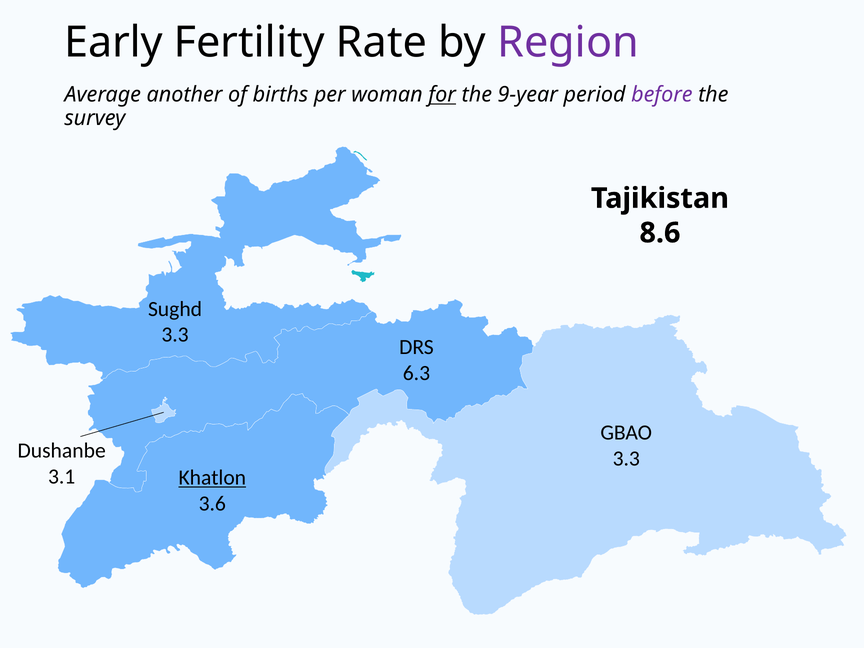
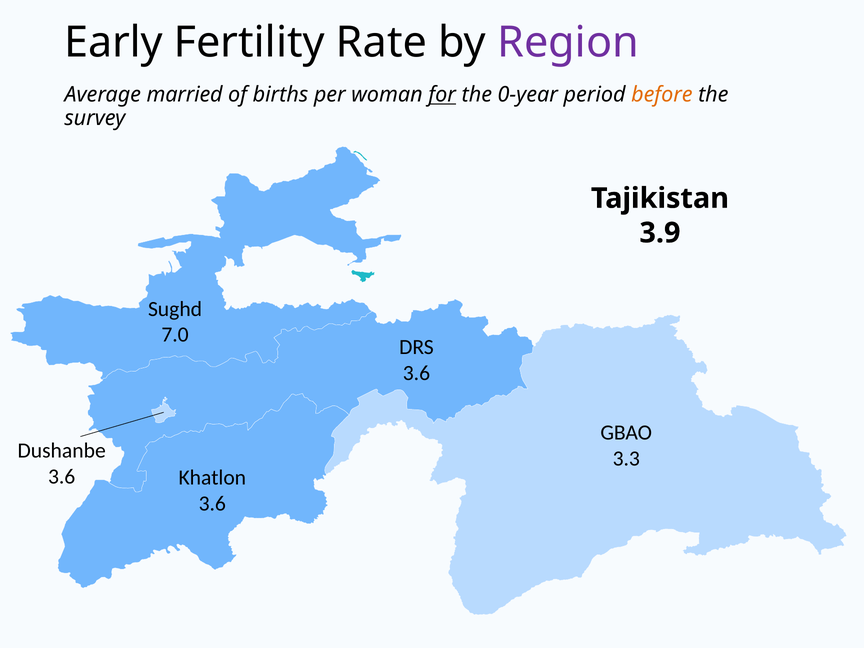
another: another -> married
9-year: 9-year -> 0-year
before colour: purple -> orange
8.6: 8.6 -> 3.9
3.3 at (175, 335): 3.3 -> 7.0
6.3 at (416, 373): 6.3 -> 3.6
3.1 at (62, 477): 3.1 -> 3.6
Khatlon underline: present -> none
